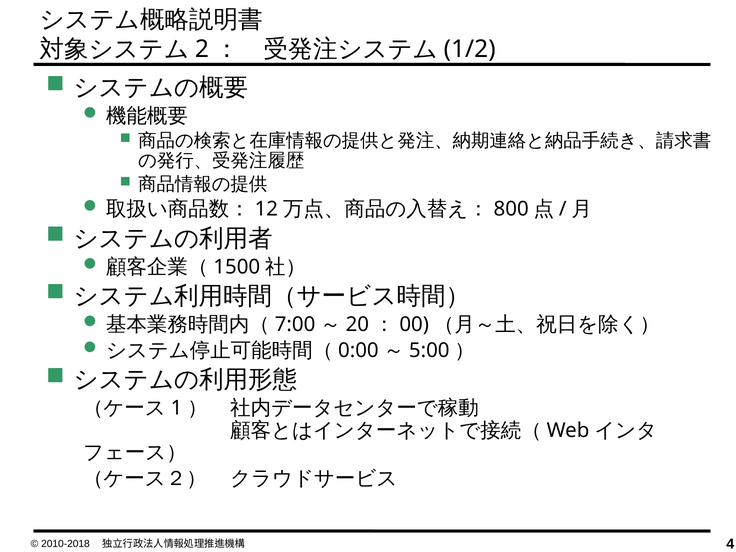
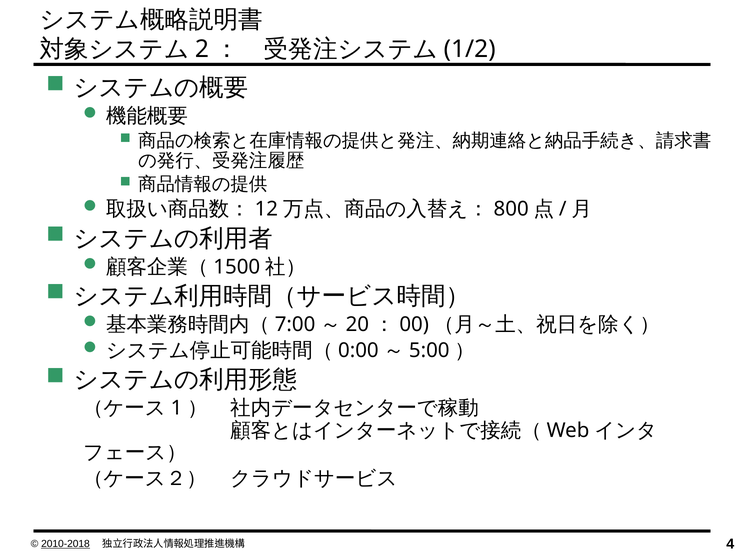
2010-2018 underline: none -> present
